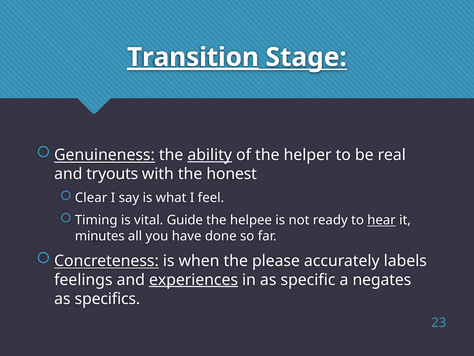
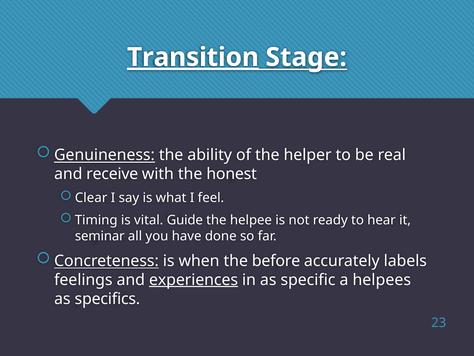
ability underline: present -> none
tryouts: tryouts -> receive
hear underline: present -> none
minutes: minutes -> seminar
please: please -> before
negates: negates -> helpees
